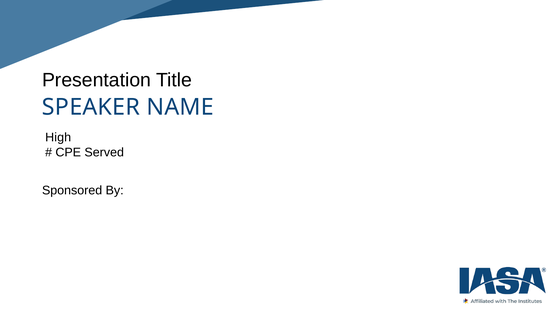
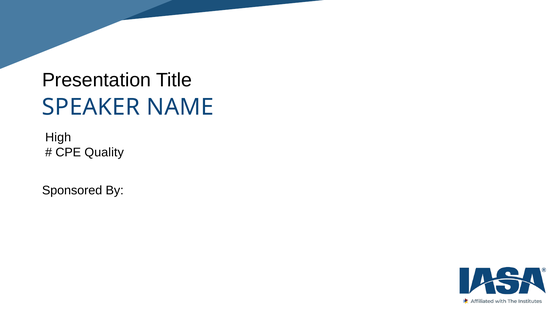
Served: Served -> Quality
